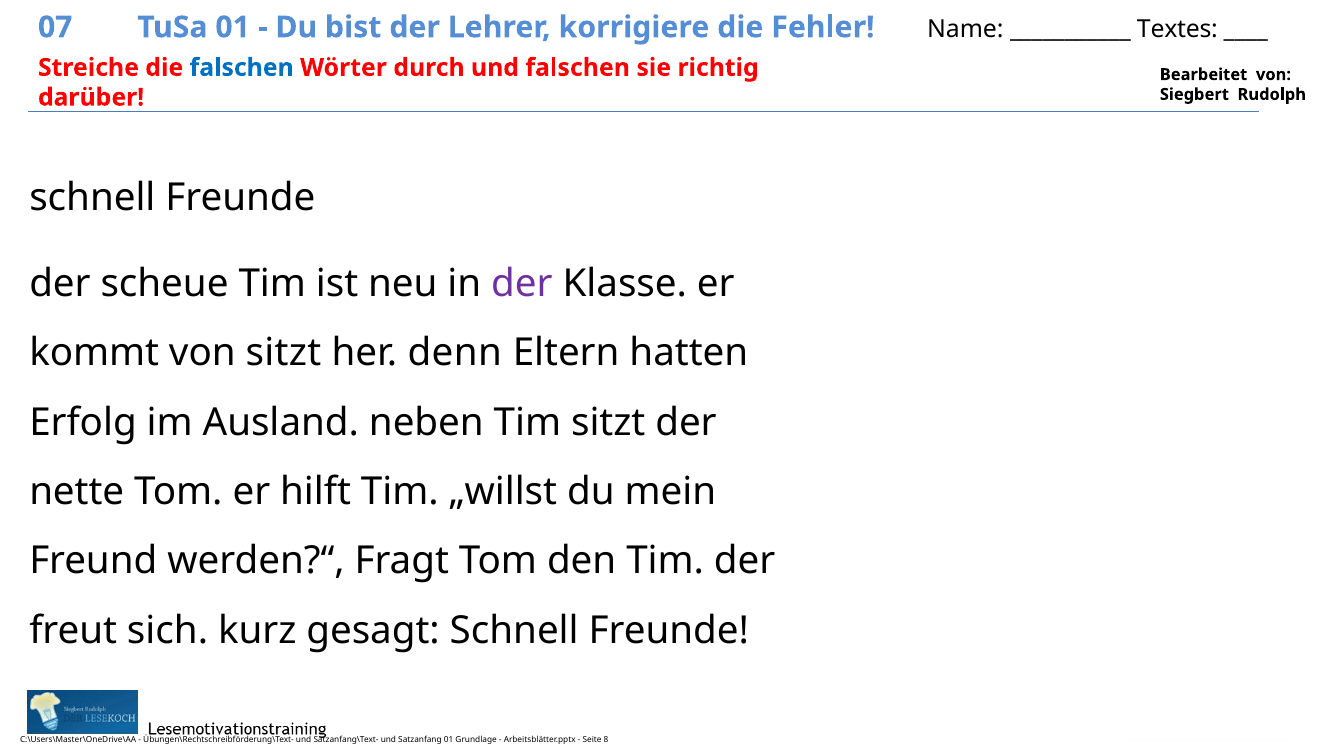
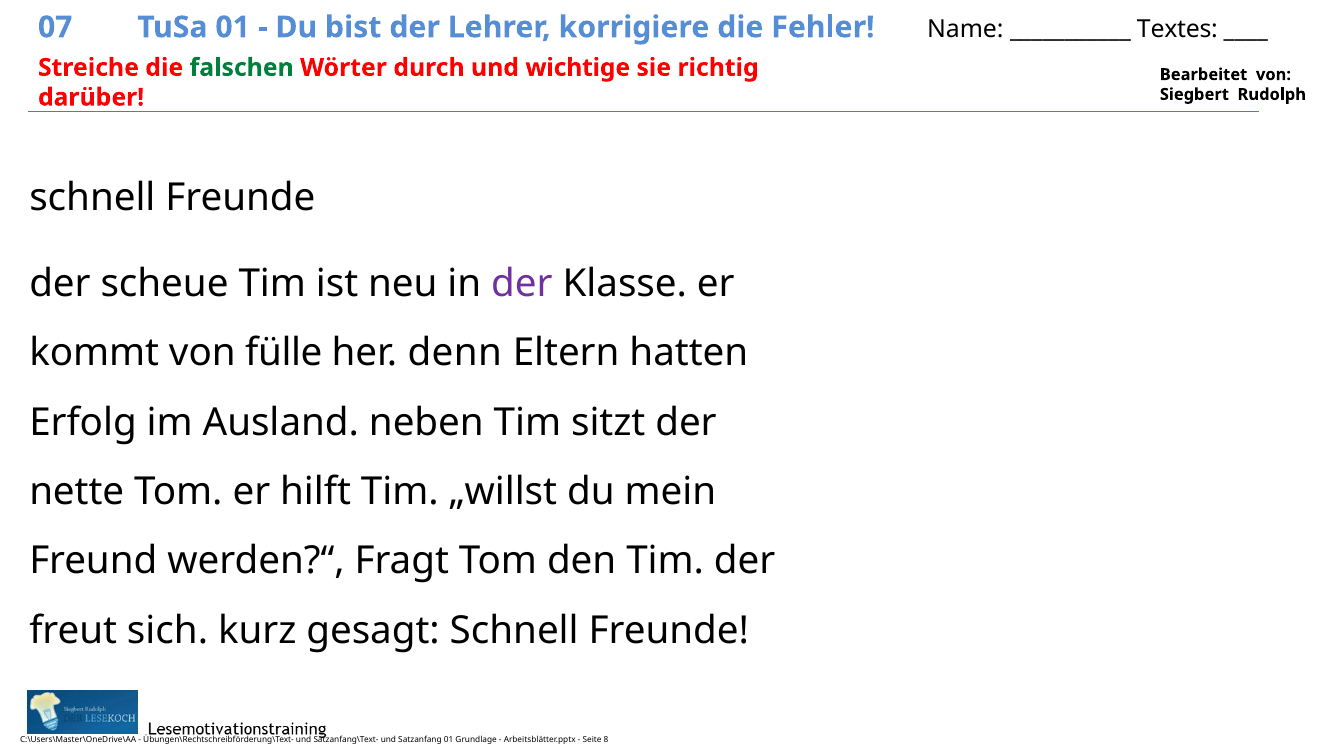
falschen at (242, 68) colour: blue -> green
und falschen: falschen -> wichtige
von sitzt: sitzt -> fülle
